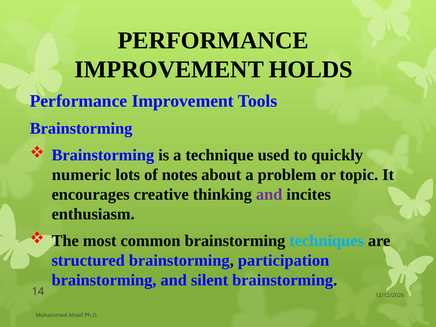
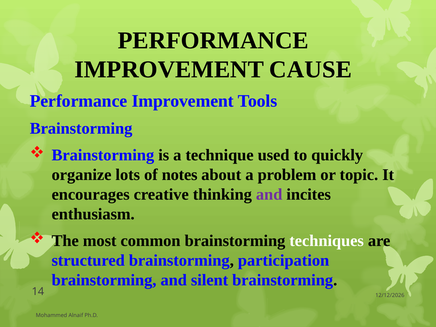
HOLDS: HOLDS -> CAUSE
numeric: numeric -> organize
techniques colour: light blue -> white
